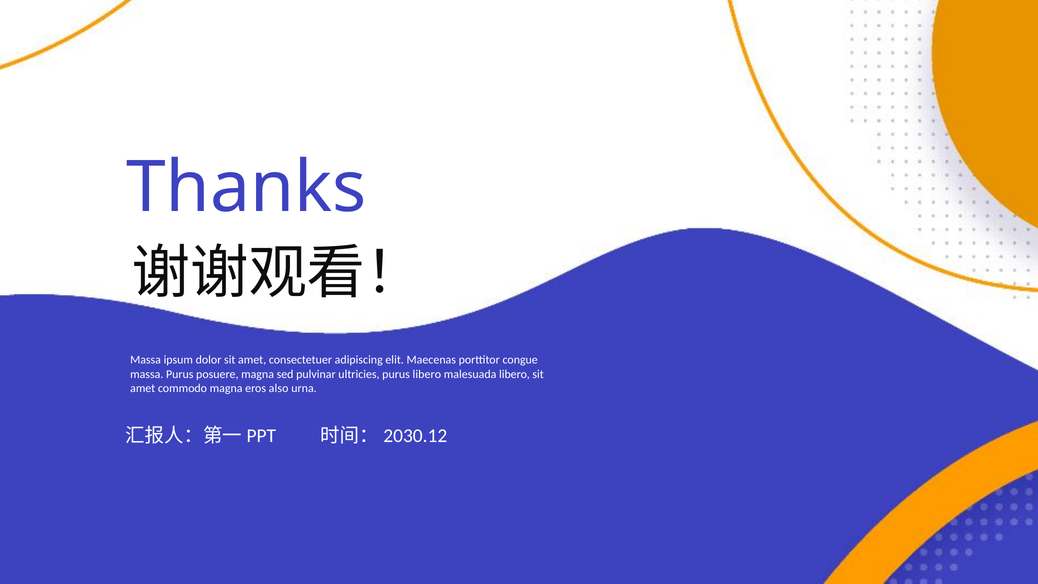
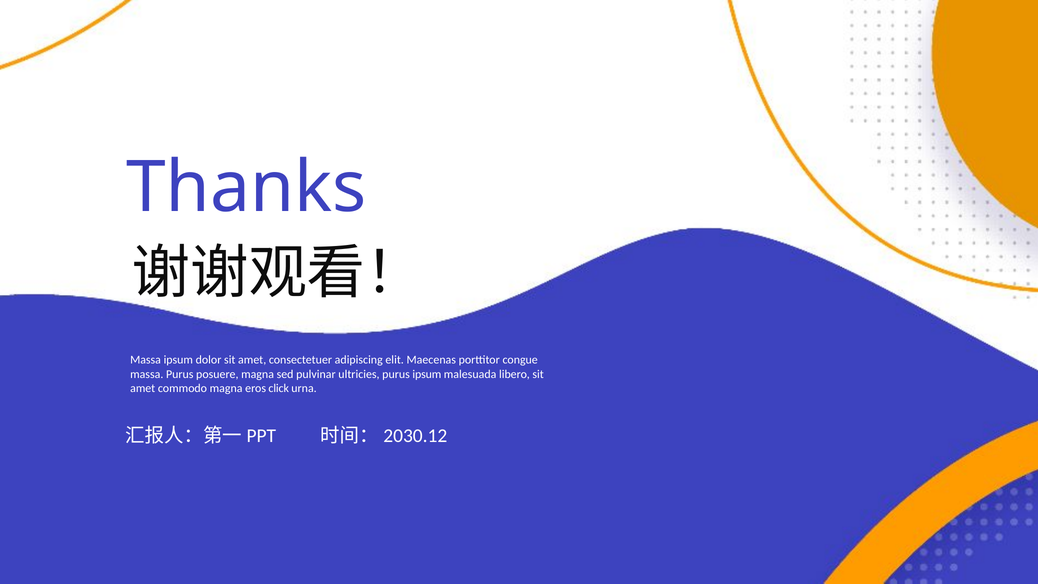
purus libero: libero -> ipsum
also: also -> click
